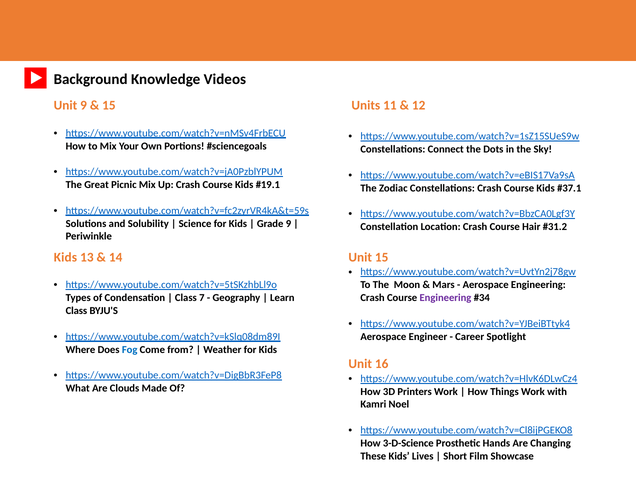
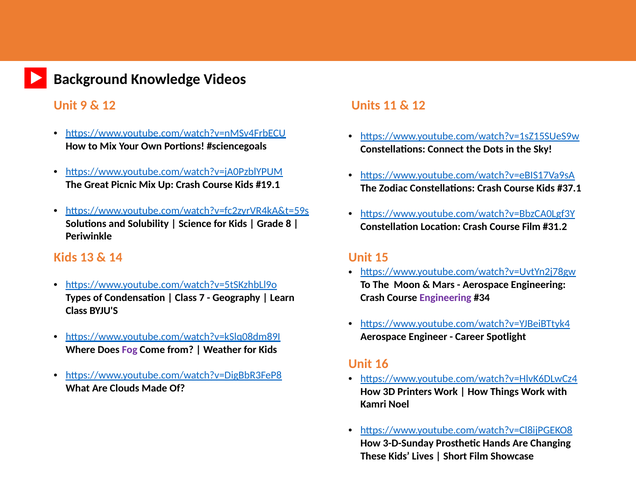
15 at (109, 106): 15 -> 12
Grade 9: 9 -> 8
Course Hair: Hair -> Film
Fog colour: blue -> purple
3-D-Science: 3-D-Science -> 3-D-Sunday
